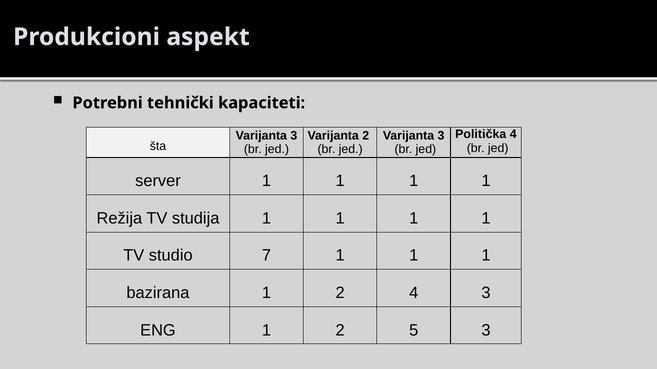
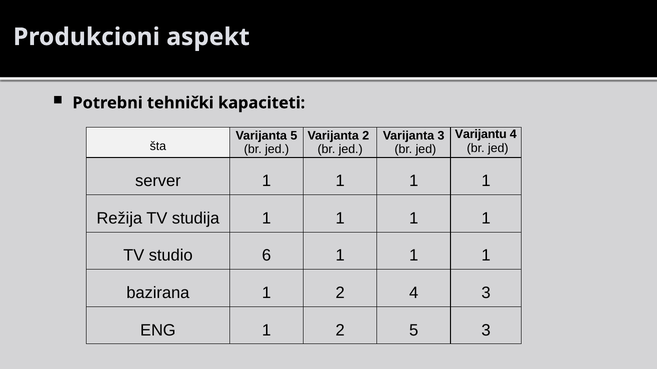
Politička: Politička -> Varijantu
3 at (294, 136): 3 -> 5
7: 7 -> 6
